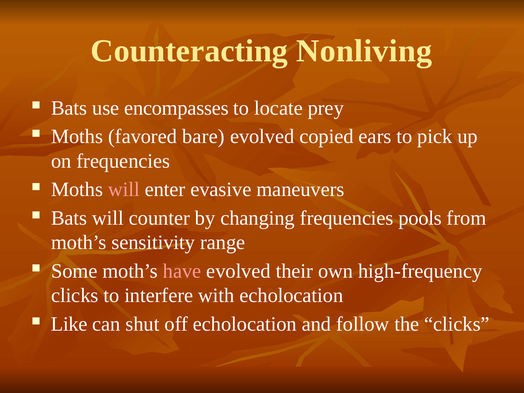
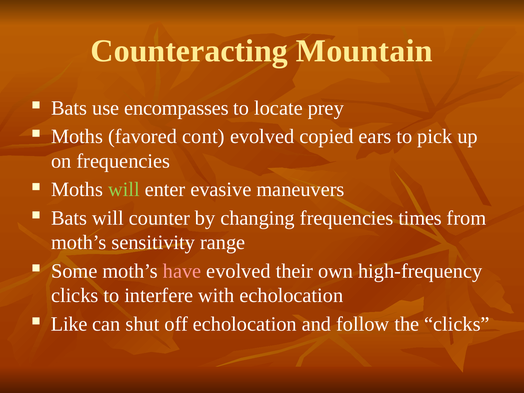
Nonliving: Nonliving -> Mountain
bare: bare -> cont
will at (124, 190) colour: pink -> light green
pools: pools -> times
